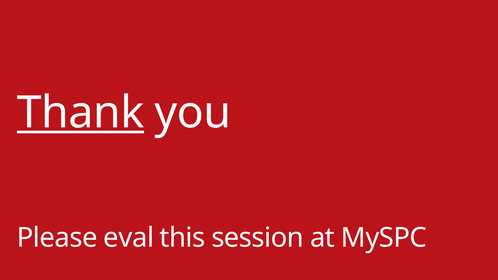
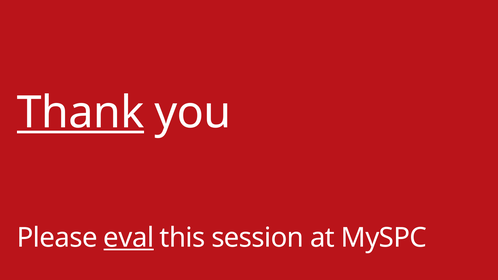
eval underline: none -> present
